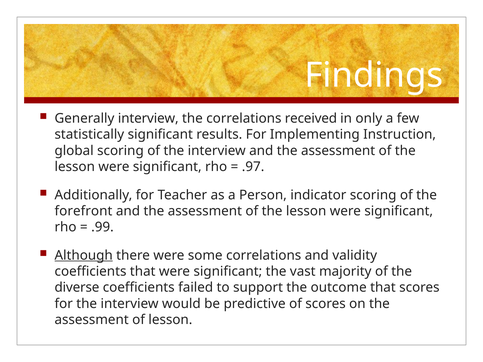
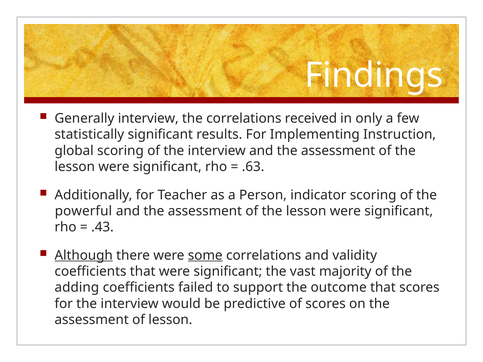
.97: .97 -> .63
forefront: forefront -> powerful
.99: .99 -> .43
some underline: none -> present
diverse: diverse -> adding
